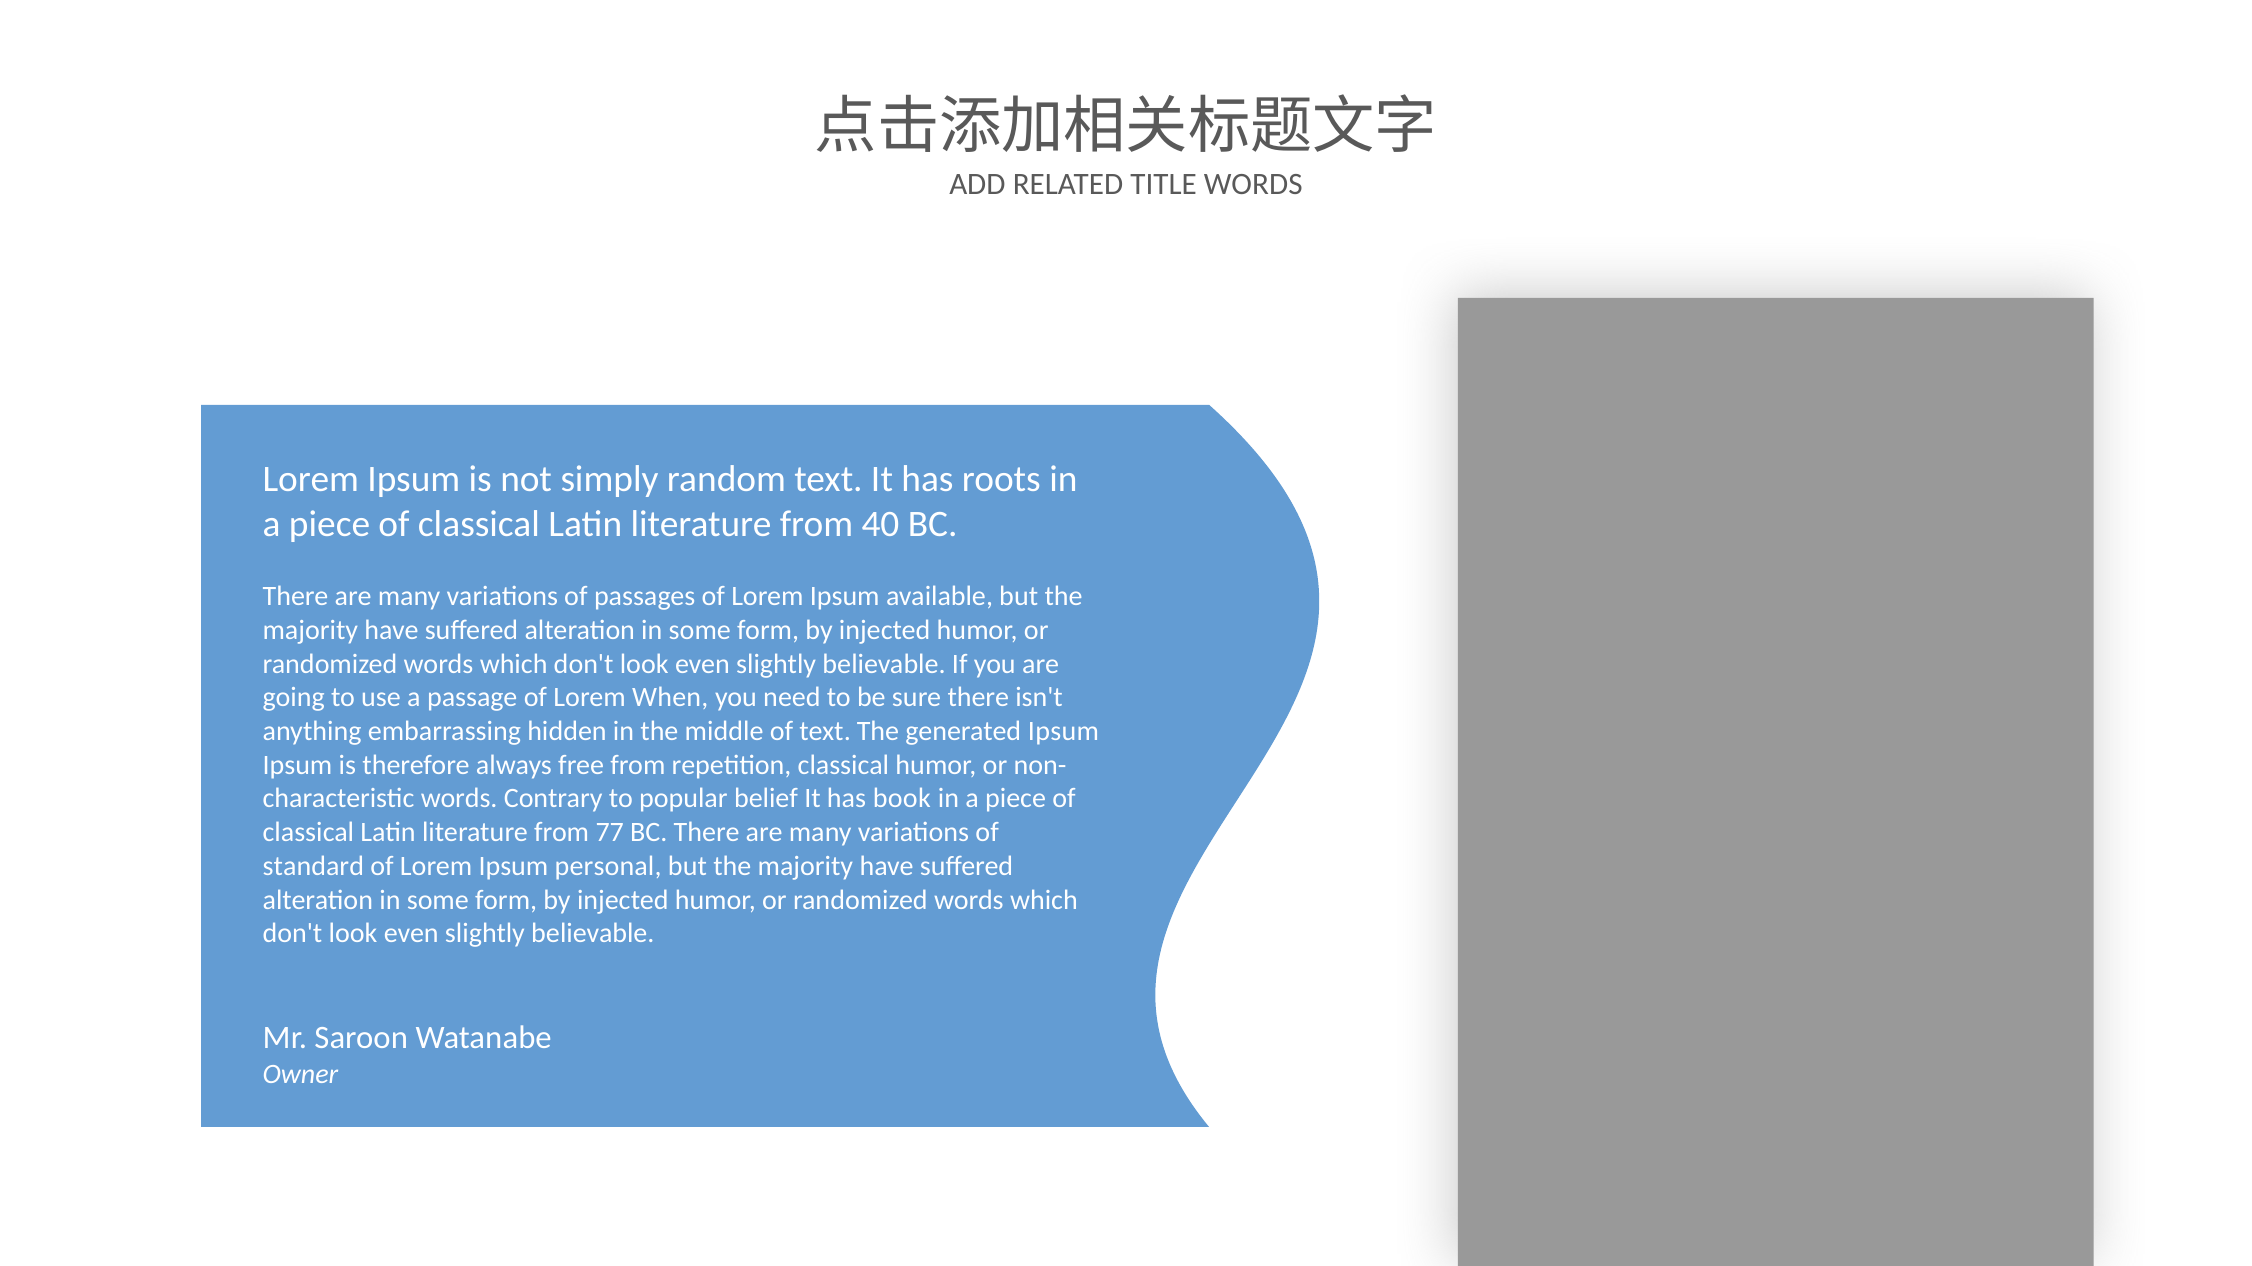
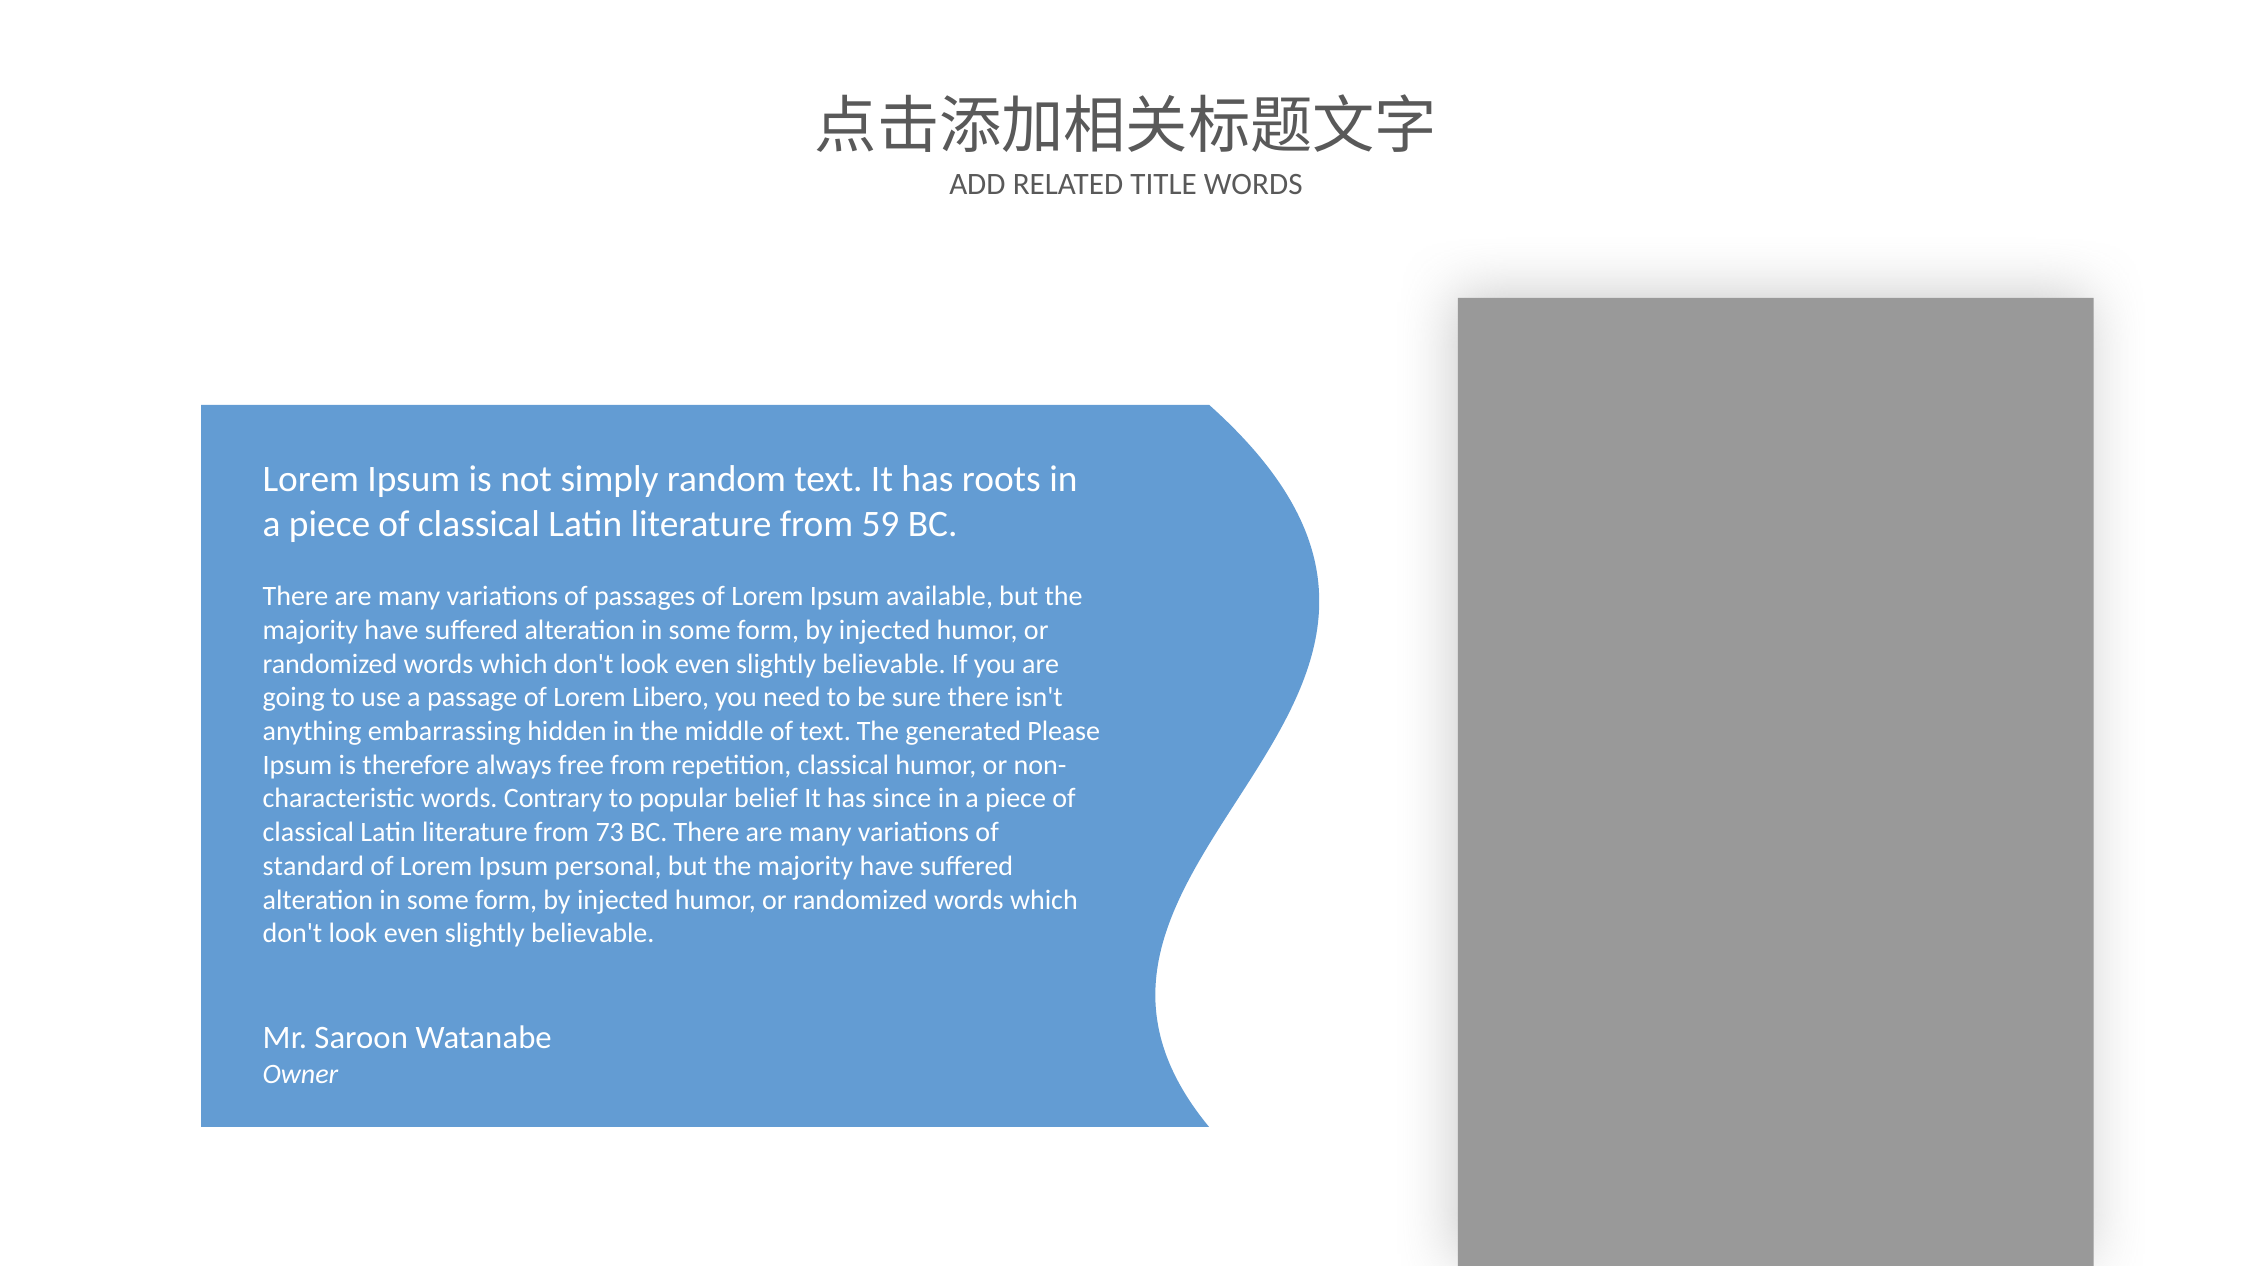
40: 40 -> 59
When: When -> Libero
generated Ipsum: Ipsum -> Please
book: book -> since
77: 77 -> 73
